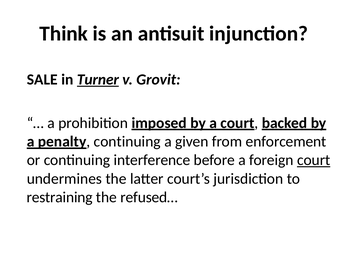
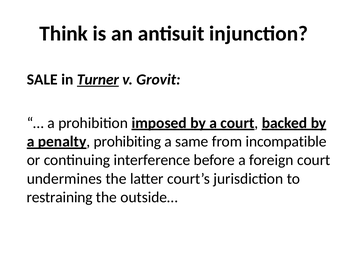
penalty continuing: continuing -> prohibiting
given: given -> same
enforcement: enforcement -> incompatible
court at (314, 160) underline: present -> none
refused…: refused… -> outside…
